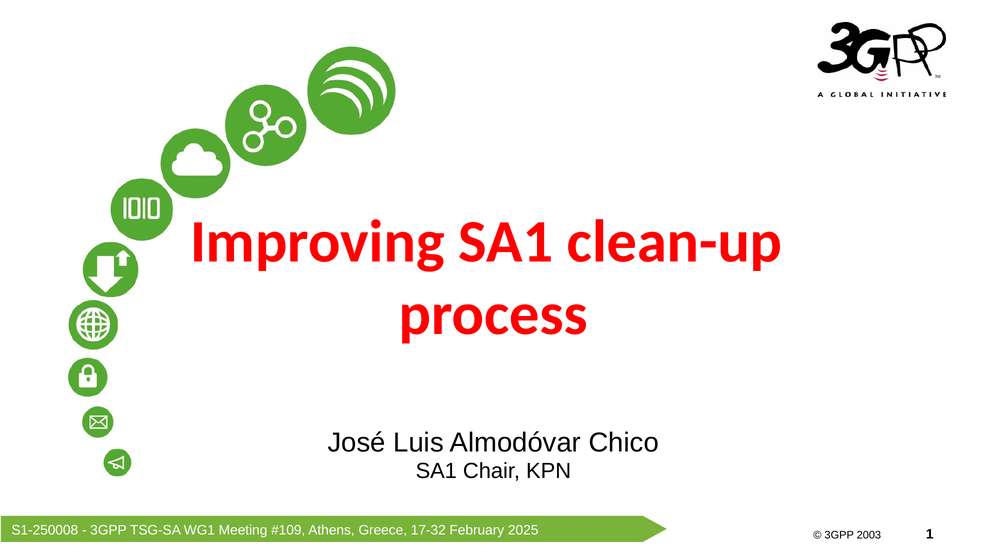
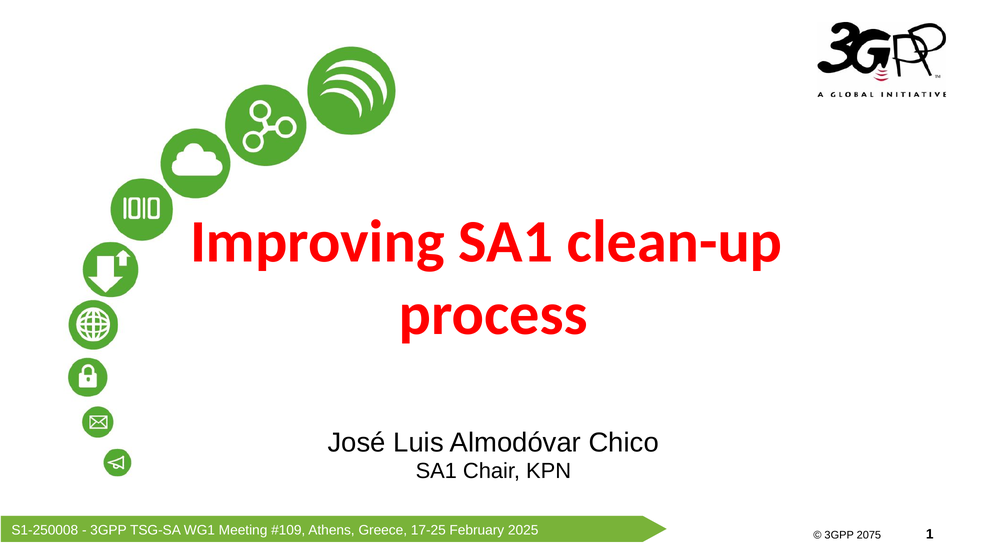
17-32: 17-32 -> 17-25
2003: 2003 -> 2075
